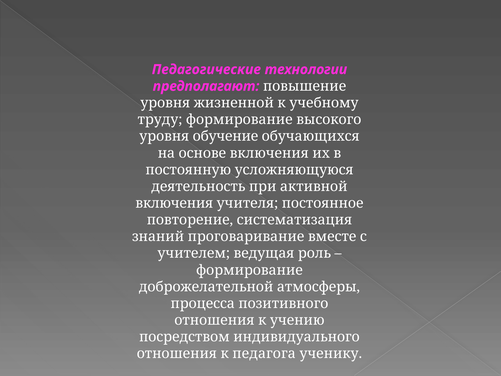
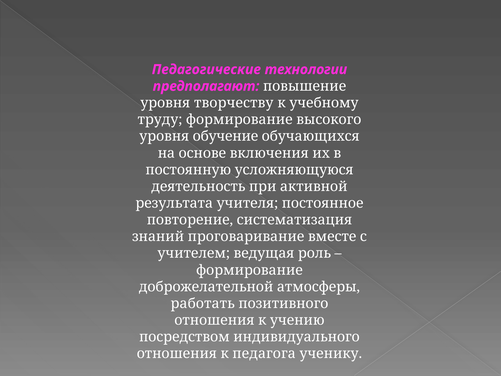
жизненной: жизненной -> творчеству
включения at (174, 203): включения -> результата
процесса: процесса -> работать
